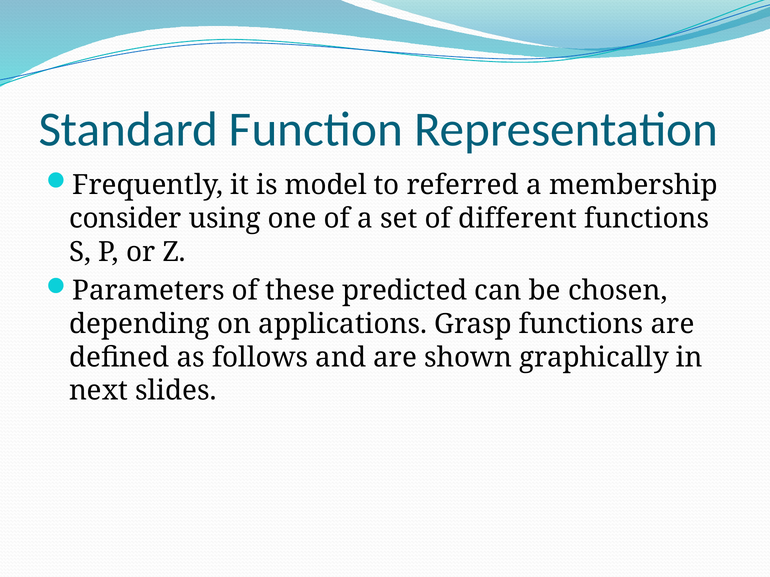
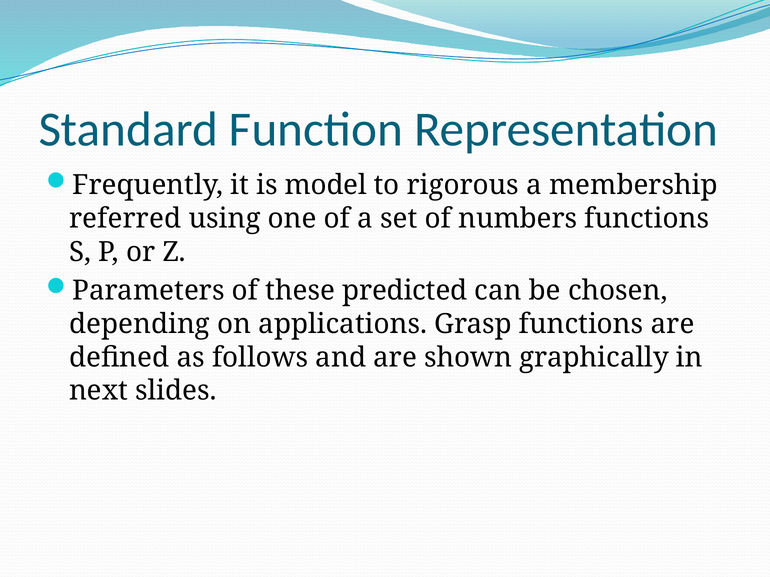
referred: referred -> rigorous
consider: consider -> referred
different: different -> numbers
